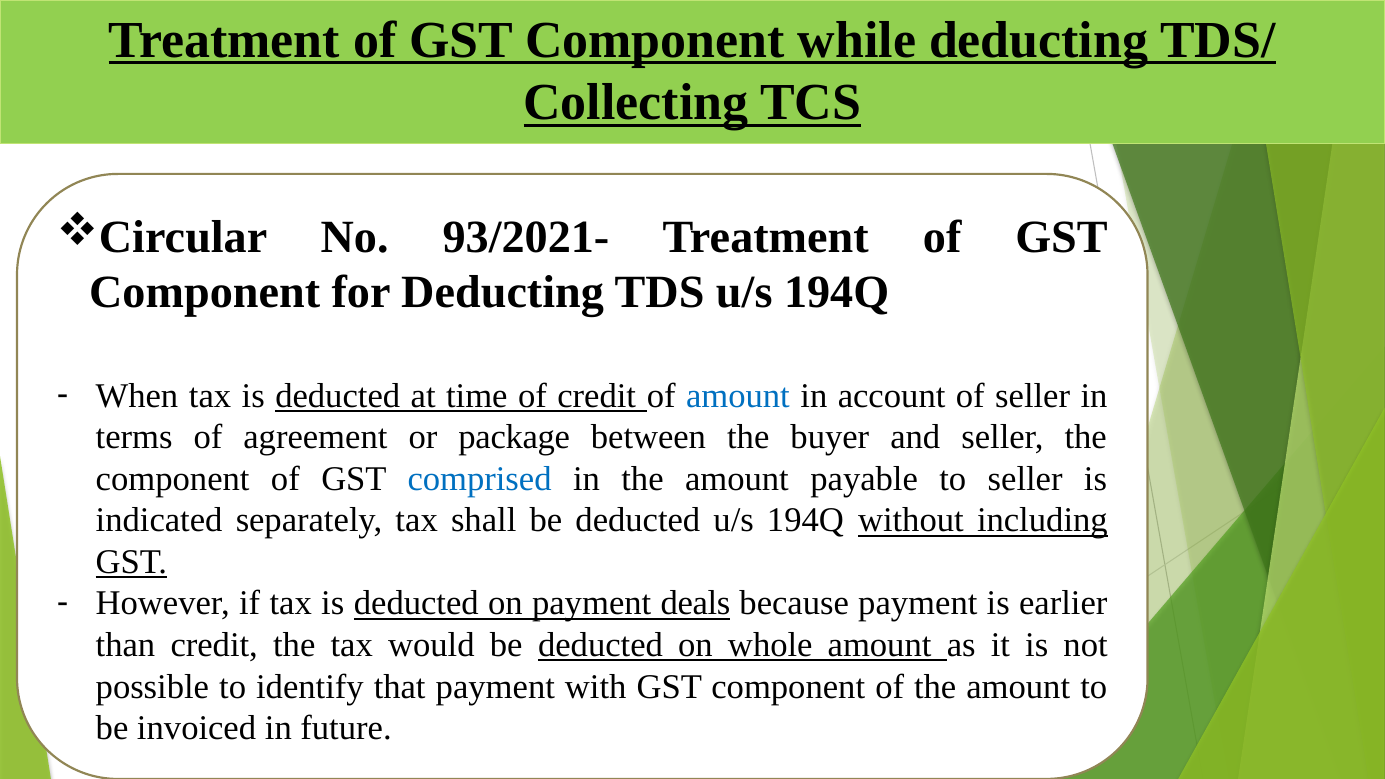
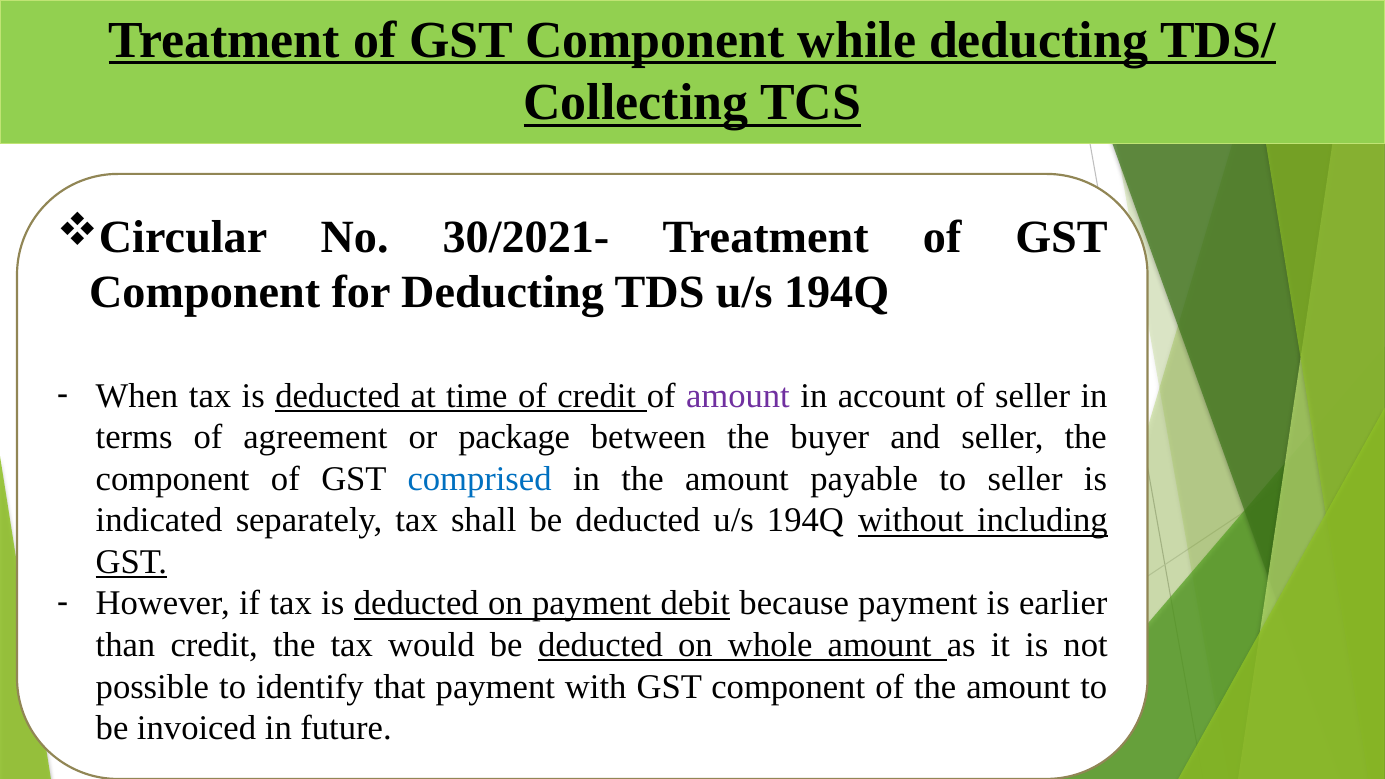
93/2021-: 93/2021- -> 30/2021-
amount at (738, 396) colour: blue -> purple
deals: deals -> debit
